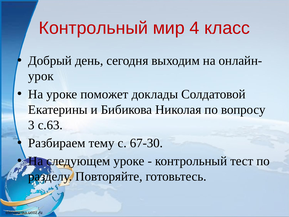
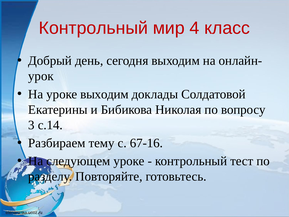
уроке поможет: поможет -> выходим
с.63: с.63 -> с.14
67-30: 67-30 -> 67-16
